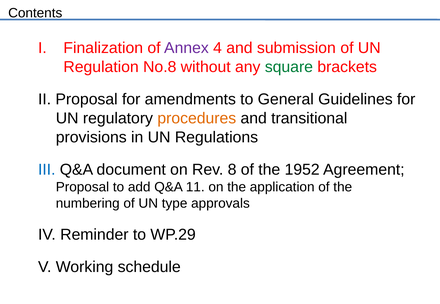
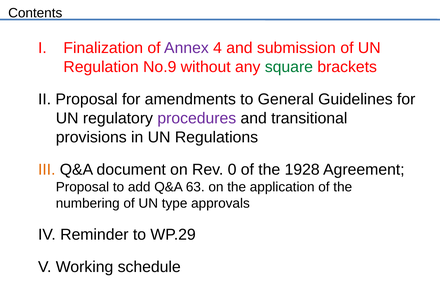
No.8: No.8 -> No.9
procedures colour: orange -> purple
III colour: blue -> orange
8: 8 -> 0
1952: 1952 -> 1928
11: 11 -> 63
